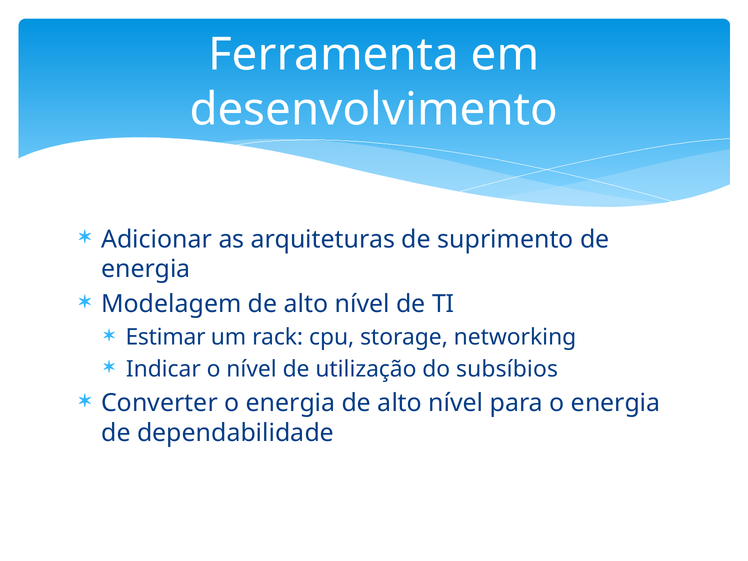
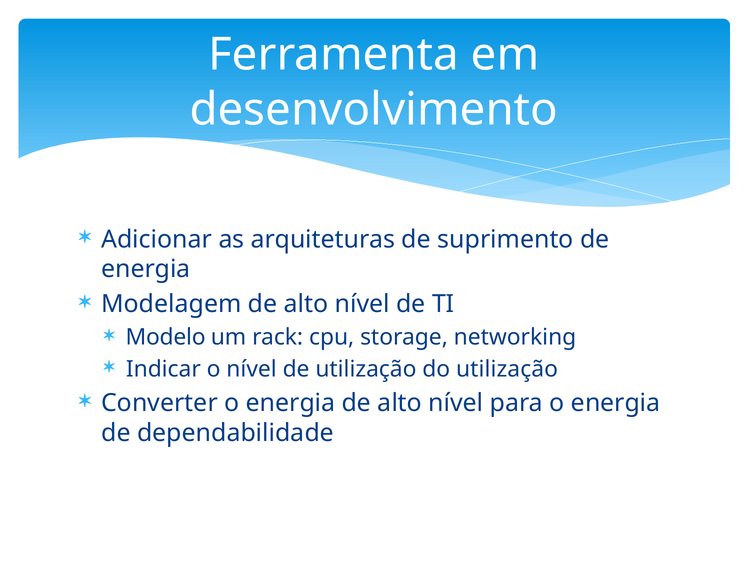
Estimar: Estimar -> Modelo
do subsíbios: subsíbios -> utilização
